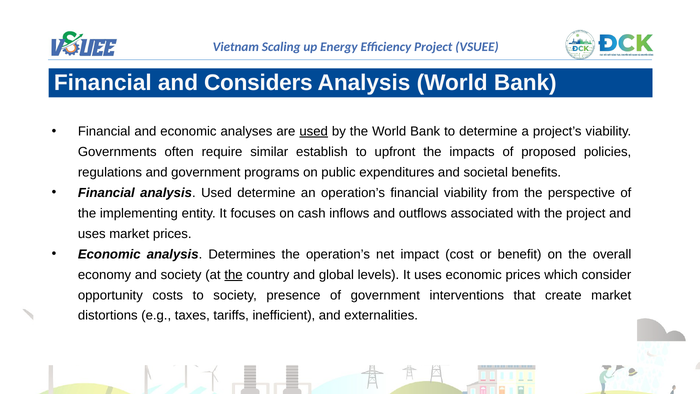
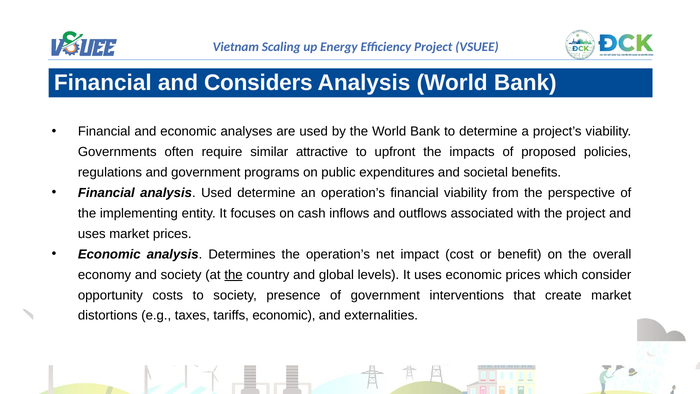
used at (314, 131) underline: present -> none
establish: establish -> attractive
tariffs inefficient: inefficient -> economic
